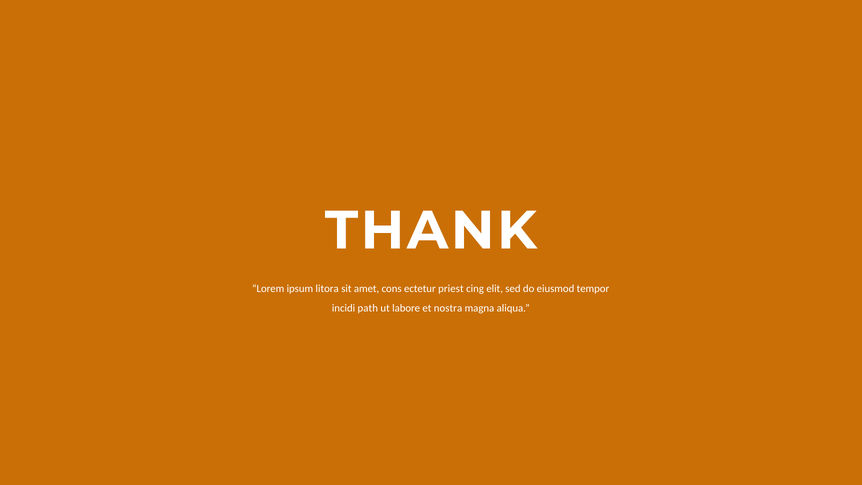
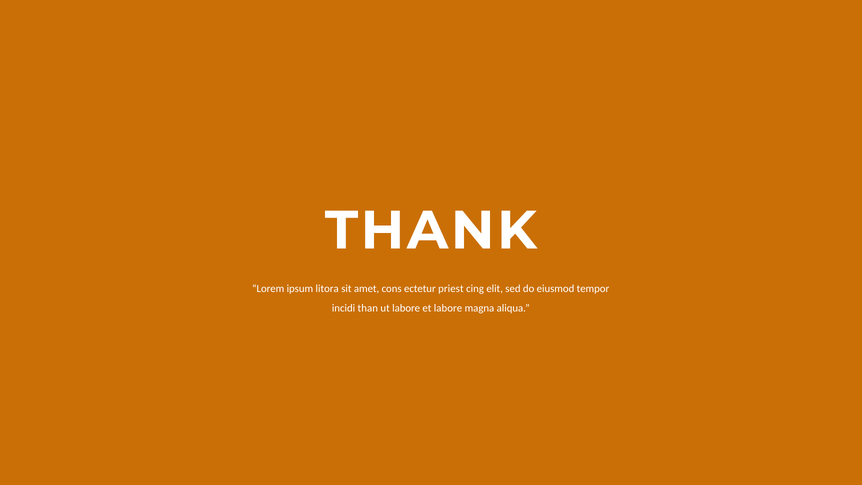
path: path -> than
et nostra: nostra -> labore
